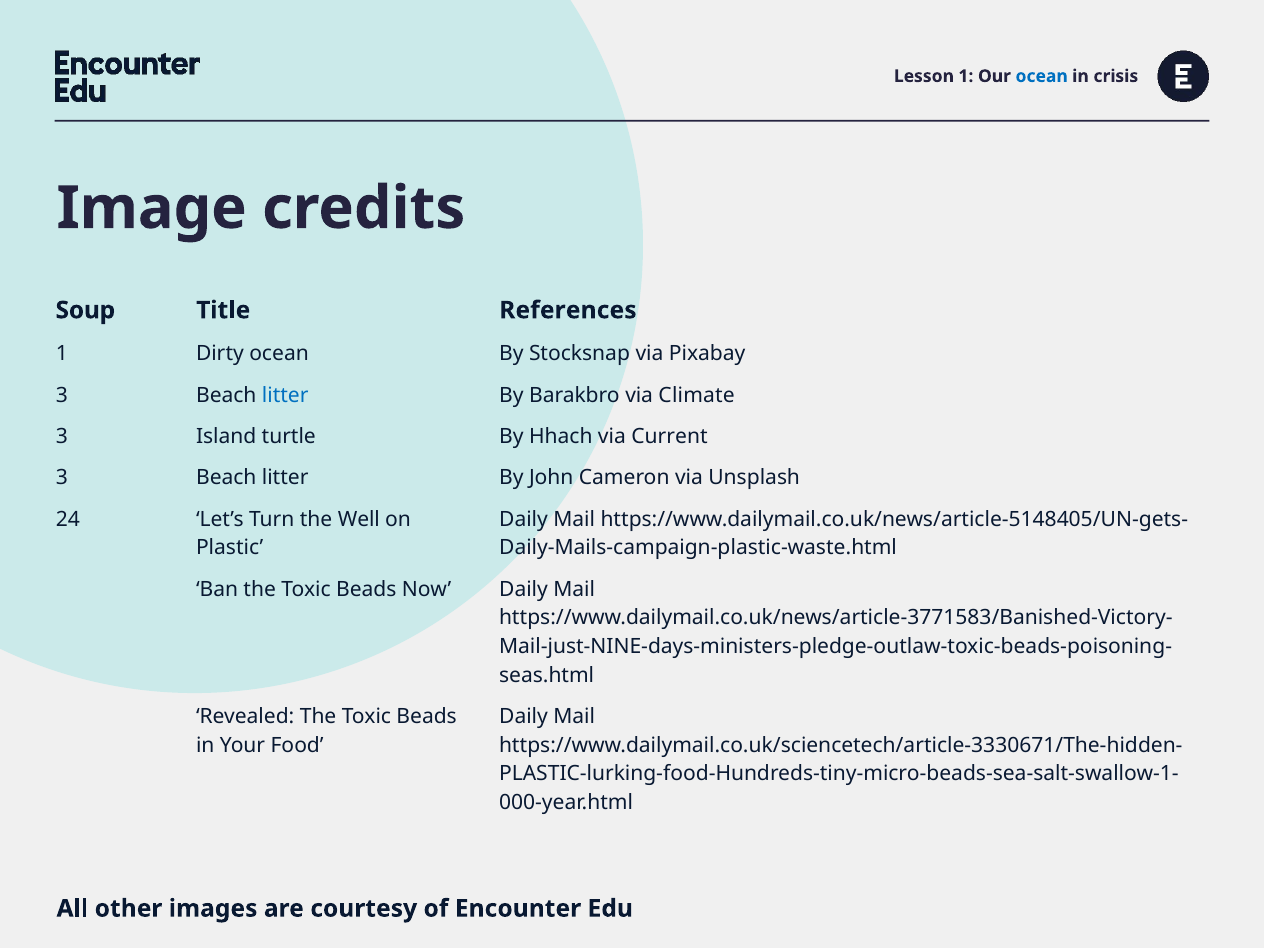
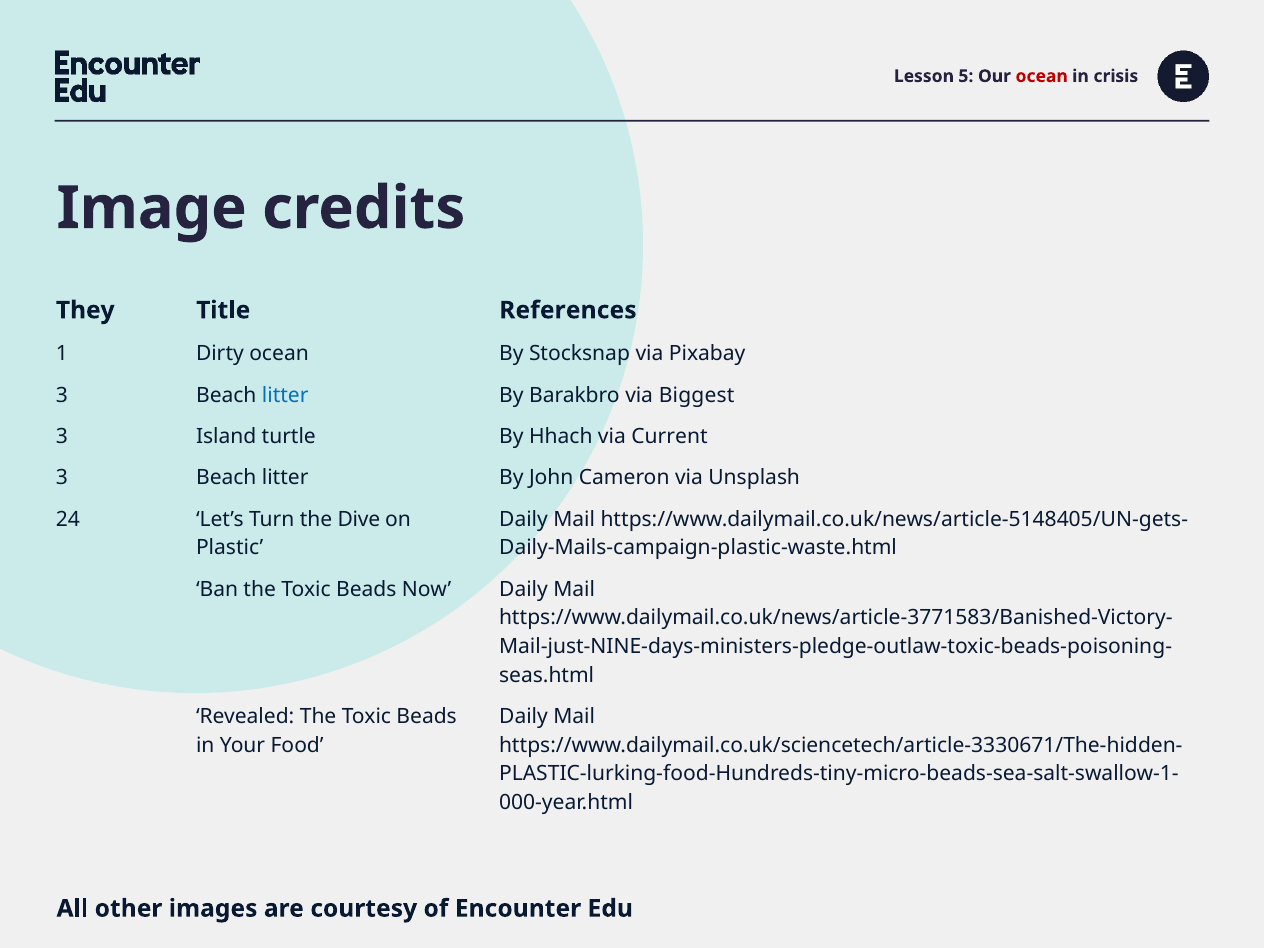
Lesson 1: 1 -> 5
ocean at (1042, 76) colour: blue -> red
Soup: Soup -> They
Climate: Climate -> Biggest
Well: Well -> Dive
